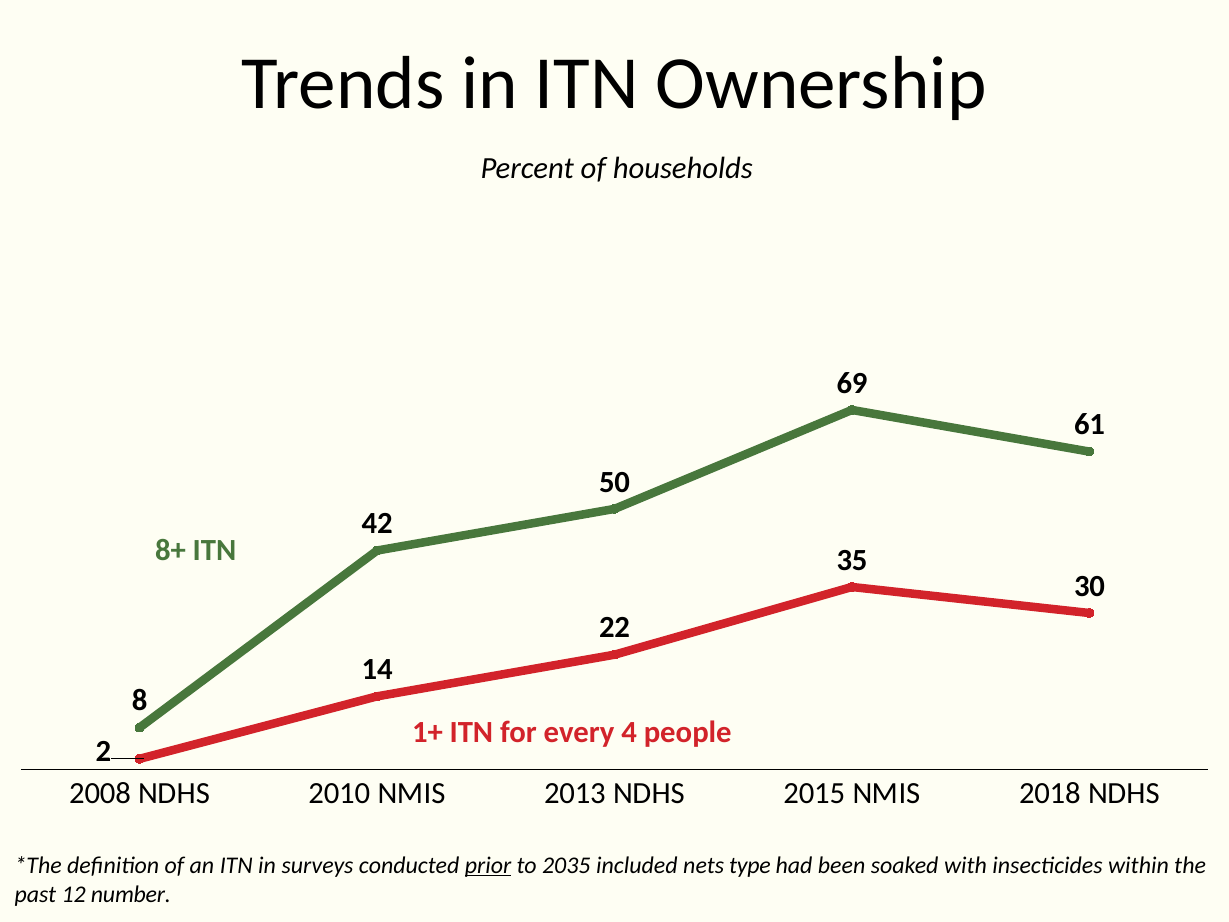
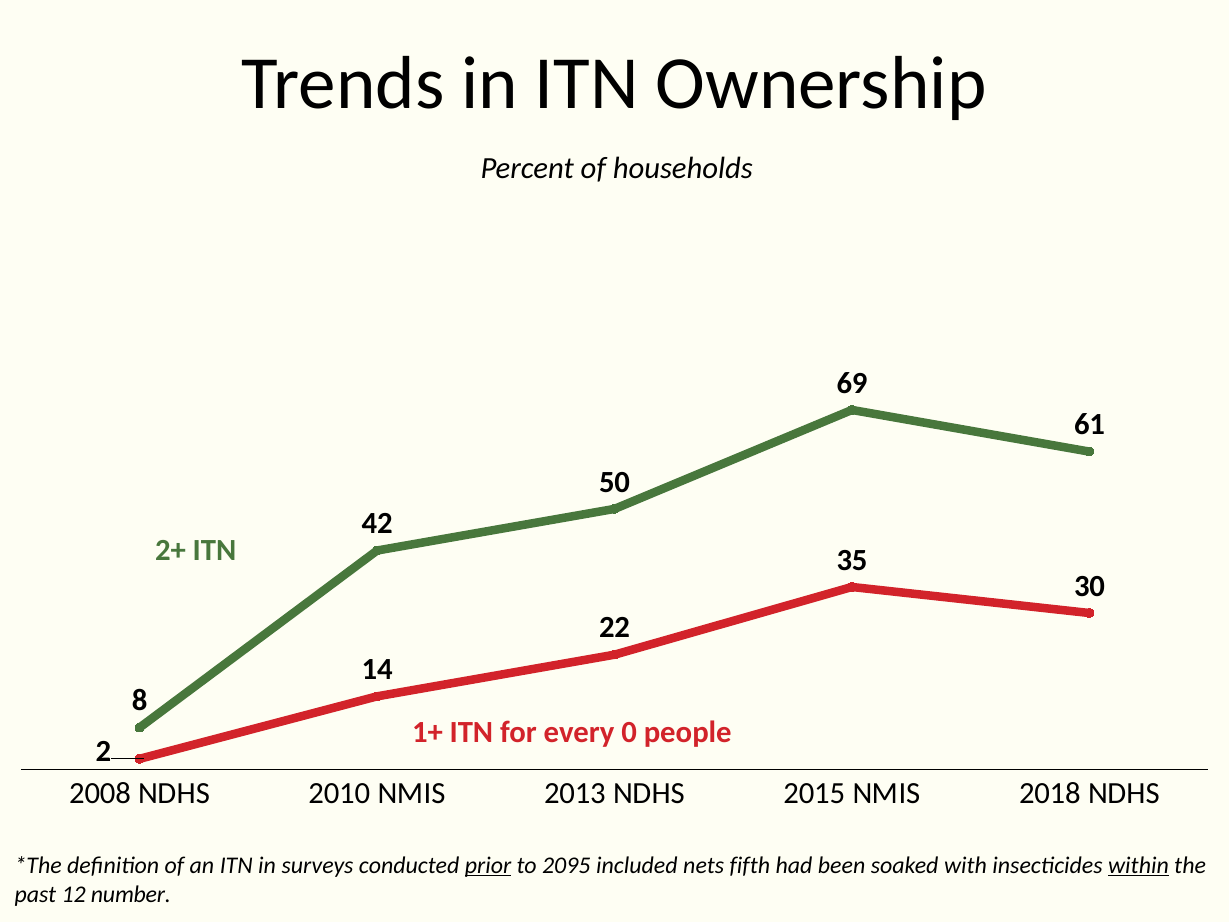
8+: 8+ -> 2+
4: 4 -> 0
2035: 2035 -> 2095
type: type -> fifth
within underline: none -> present
